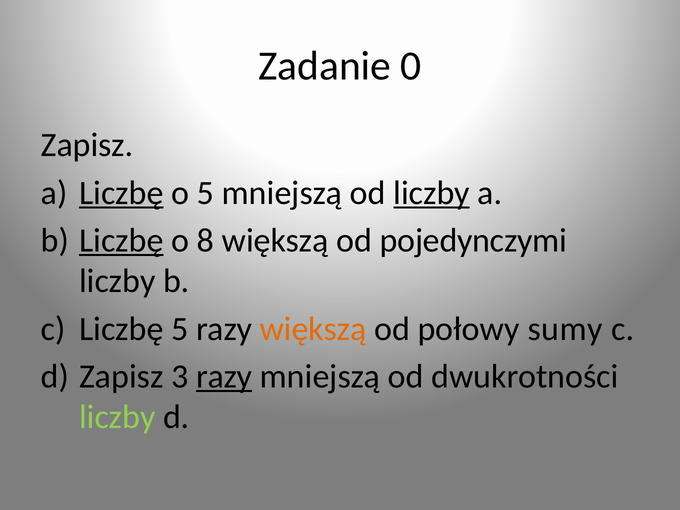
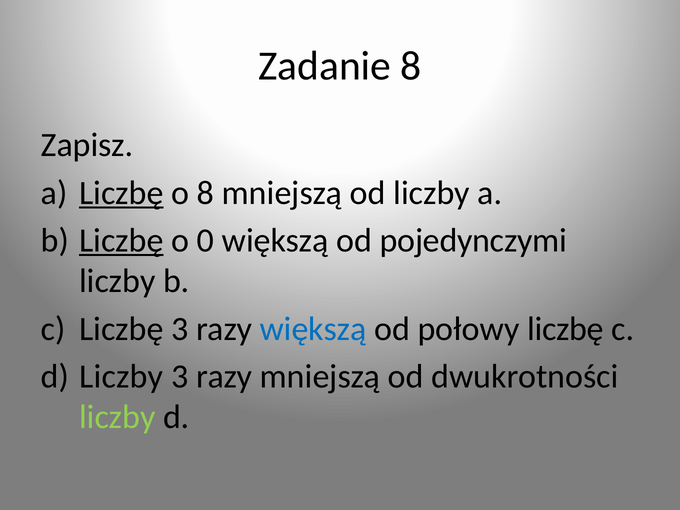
Zadanie 0: 0 -> 8
o 5: 5 -> 8
liczby at (432, 193) underline: present -> none
8: 8 -> 0
Liczbę 5: 5 -> 3
większą at (313, 329) colour: orange -> blue
połowy sumy: sumy -> liczbę
d Zapisz: Zapisz -> Liczby
razy at (224, 376) underline: present -> none
